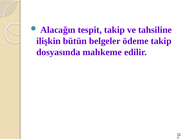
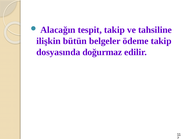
mahkeme: mahkeme -> doğurmaz
